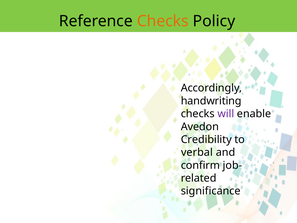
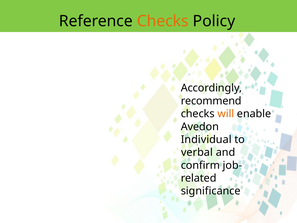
handwriting: handwriting -> recommend
will colour: purple -> orange
Credibility: Credibility -> Individual
